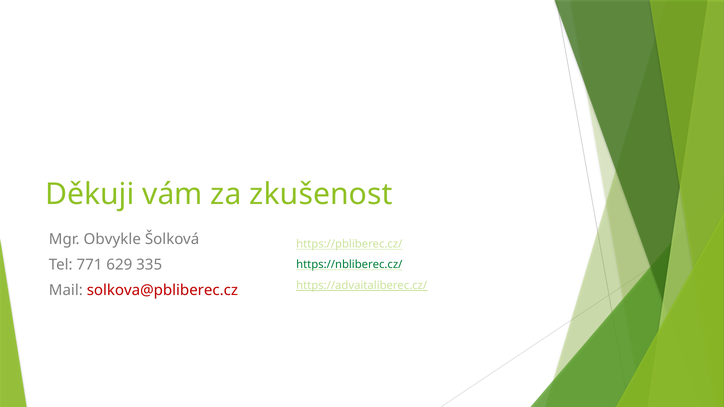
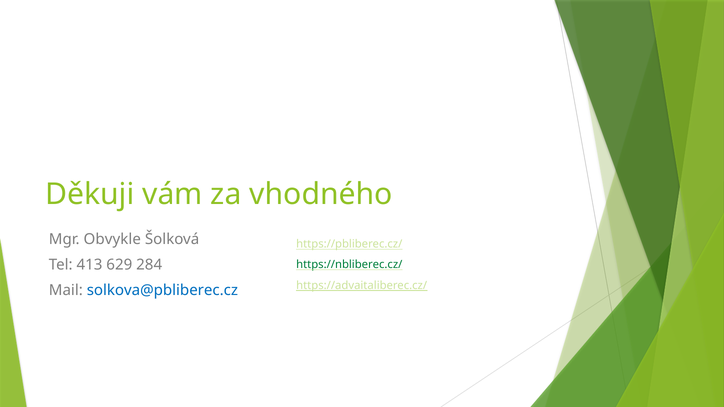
zkušenost: zkušenost -> vhodného
771: 771 -> 413
335: 335 -> 284
solkova@pbliberec.cz colour: red -> blue
